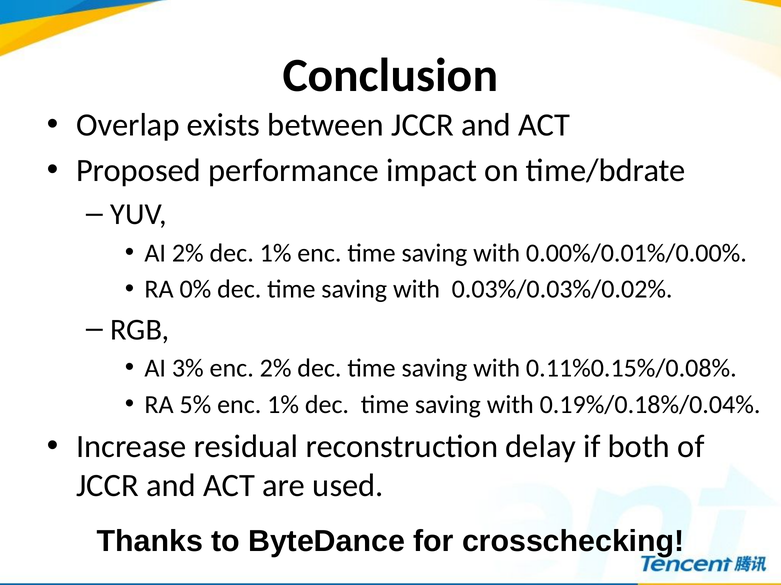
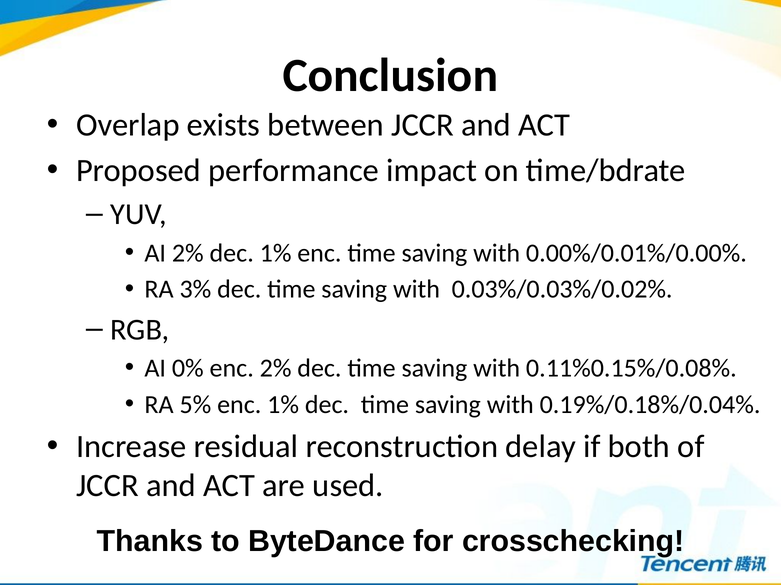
0%: 0% -> 3%
3%: 3% -> 0%
